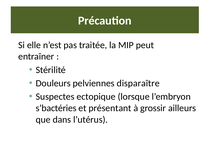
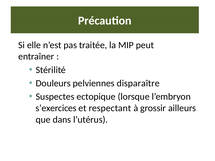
s’bactéries: s’bactéries -> s’exercices
présentant: présentant -> respectant
